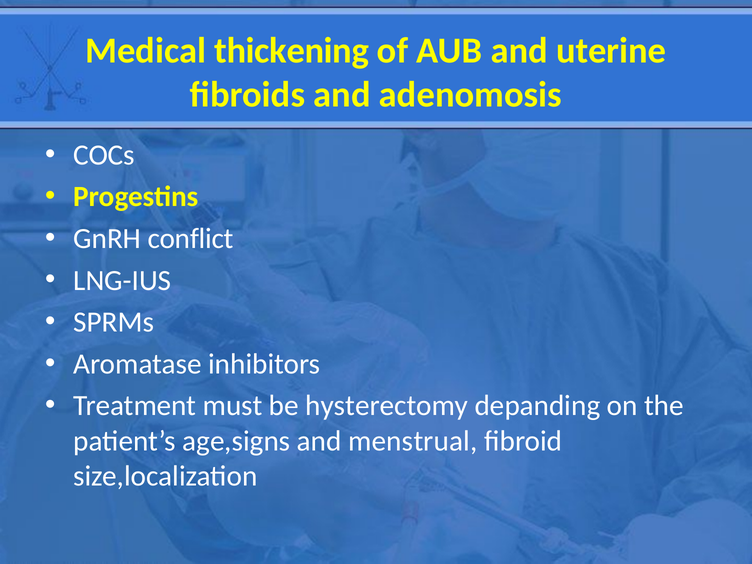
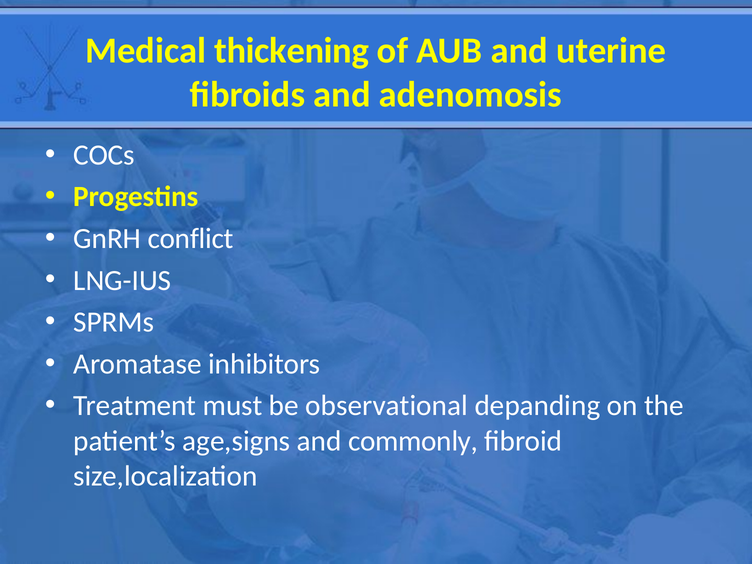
hysterectomy: hysterectomy -> observational
menstrual: menstrual -> commonly
